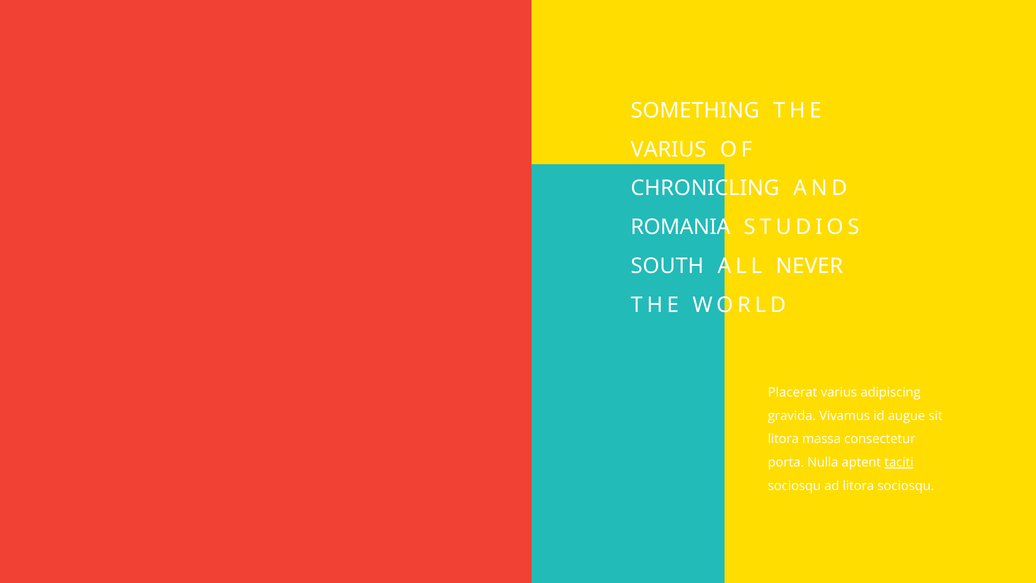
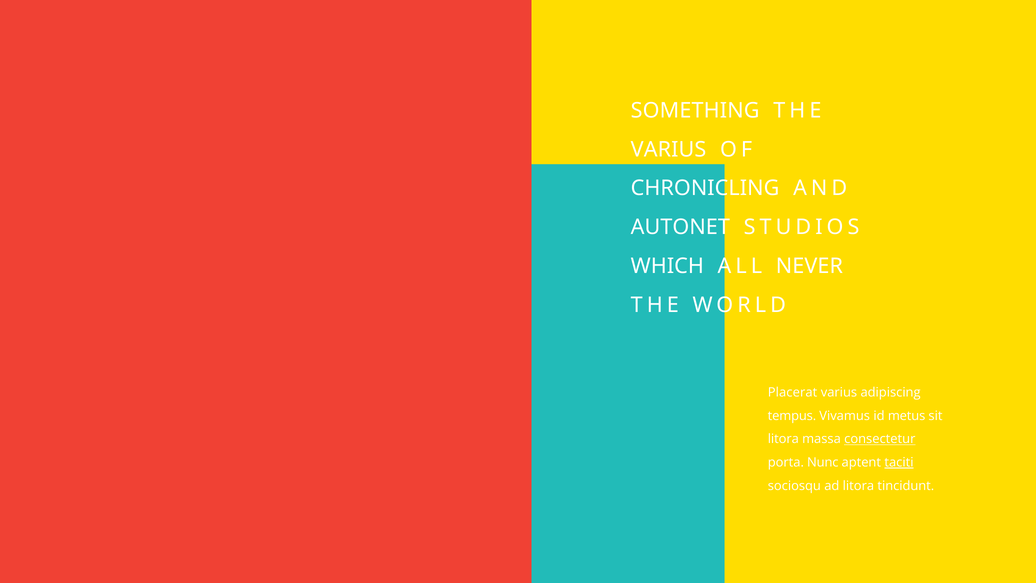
ROMANIA: ROMANIA -> AUTONET
SOUTH: SOUTH -> WHICH
gravida: gravida -> tempus
augue: augue -> metus
consectetur underline: none -> present
Nulla: Nulla -> Nunc
litora sociosqu: sociosqu -> tincidunt
